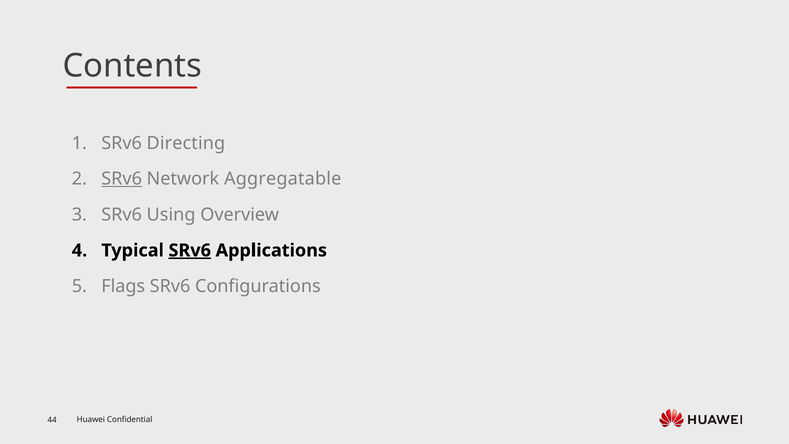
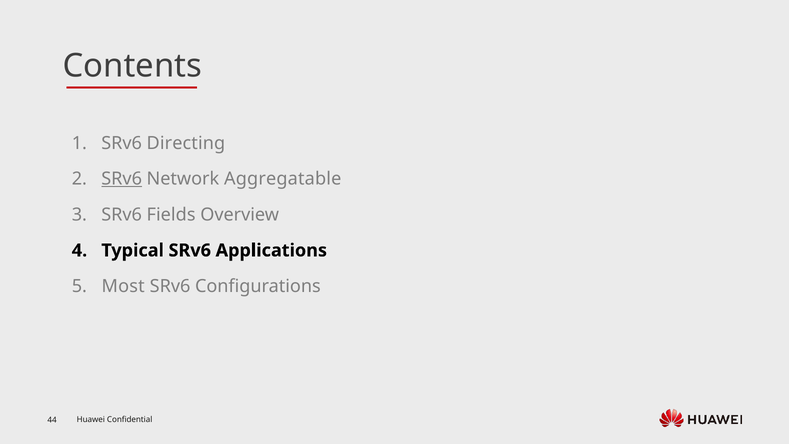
Using: Using -> Fields
SRv6 at (190, 250) underline: present -> none
Flags: Flags -> Most
